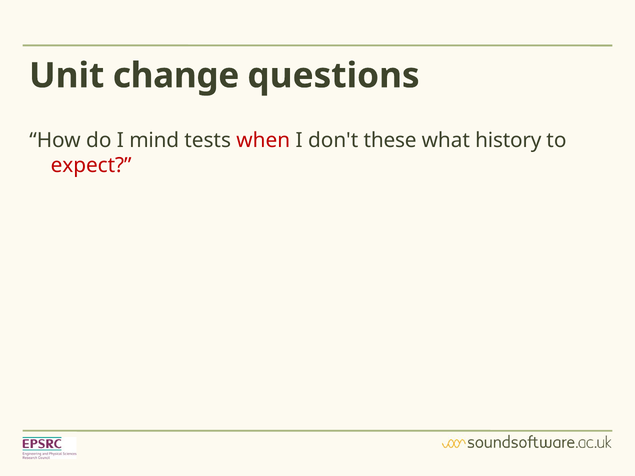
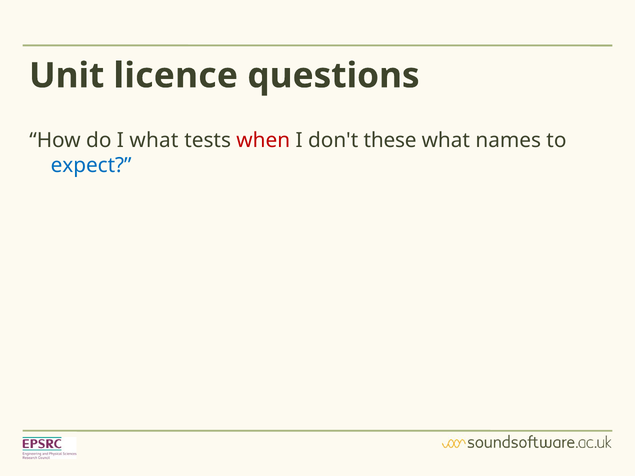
change: change -> licence
I mind: mind -> what
history: history -> names
expect colour: red -> blue
